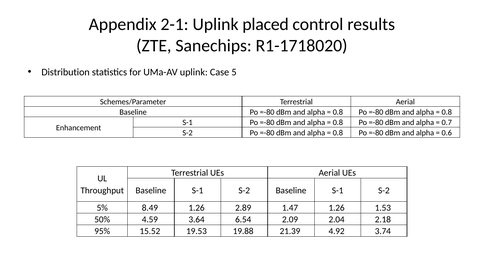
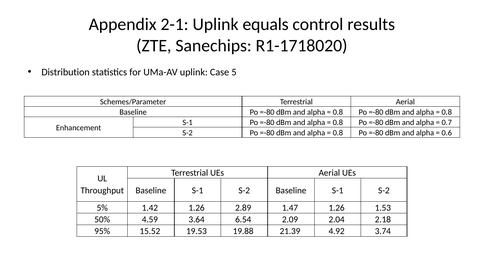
placed: placed -> equals
8.49: 8.49 -> 1.42
